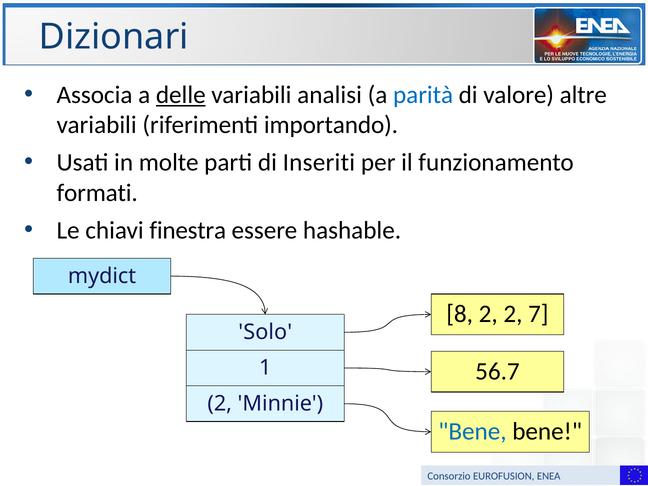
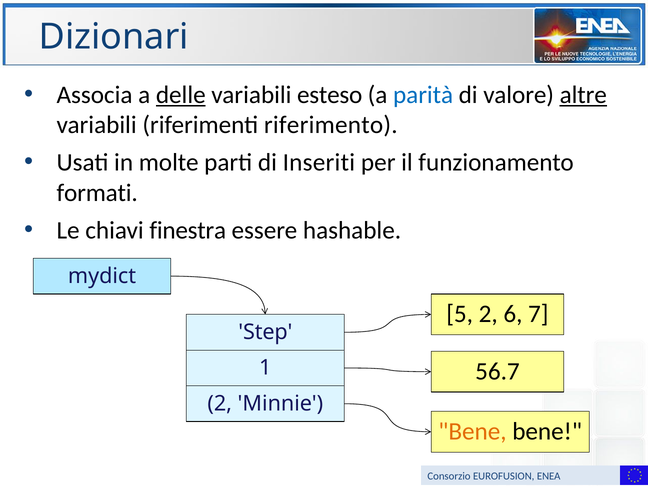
analisi: analisi -> esteso
altre underline: none -> present
importando: importando -> riferimento
8: 8 -> 5
2 2: 2 -> 6
Solo: Solo -> Step
Bene at (472, 432) colour: blue -> orange
